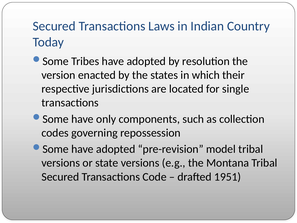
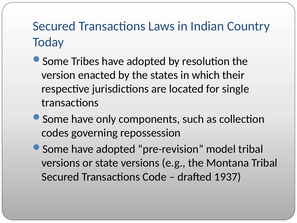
1951: 1951 -> 1937
